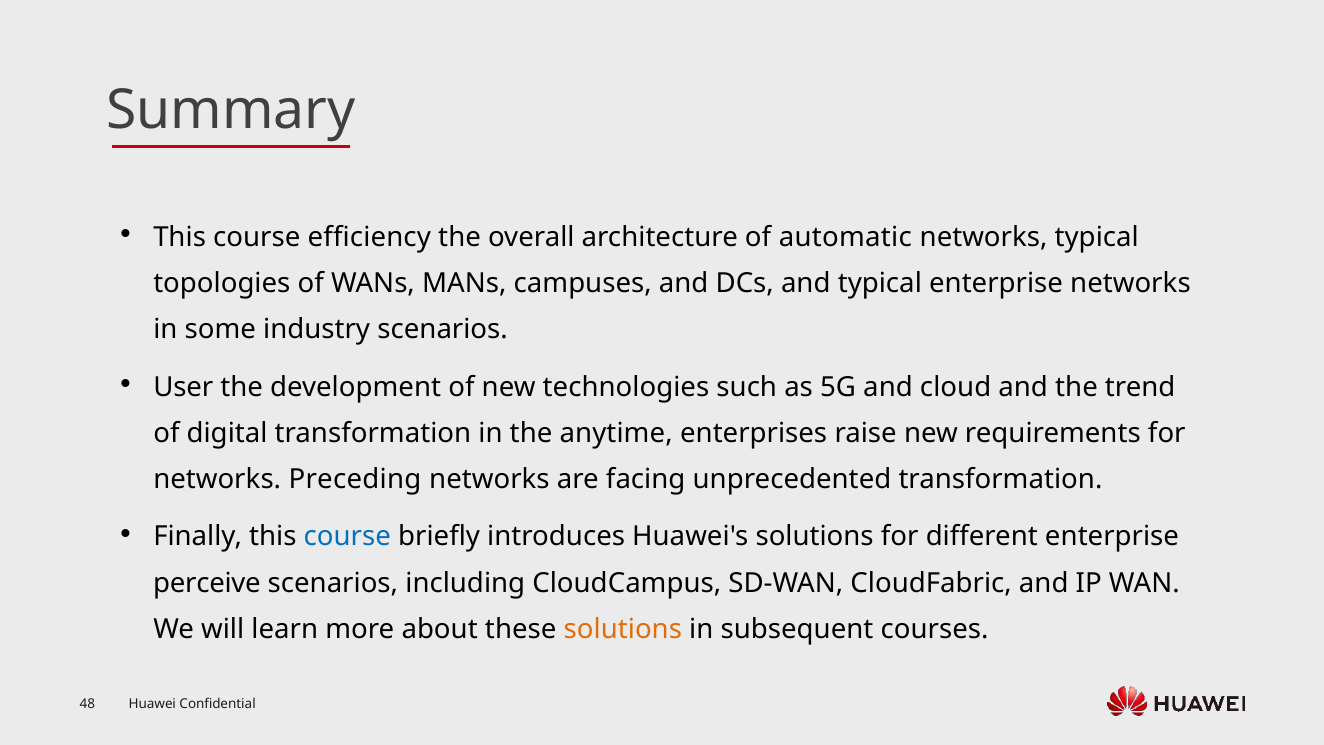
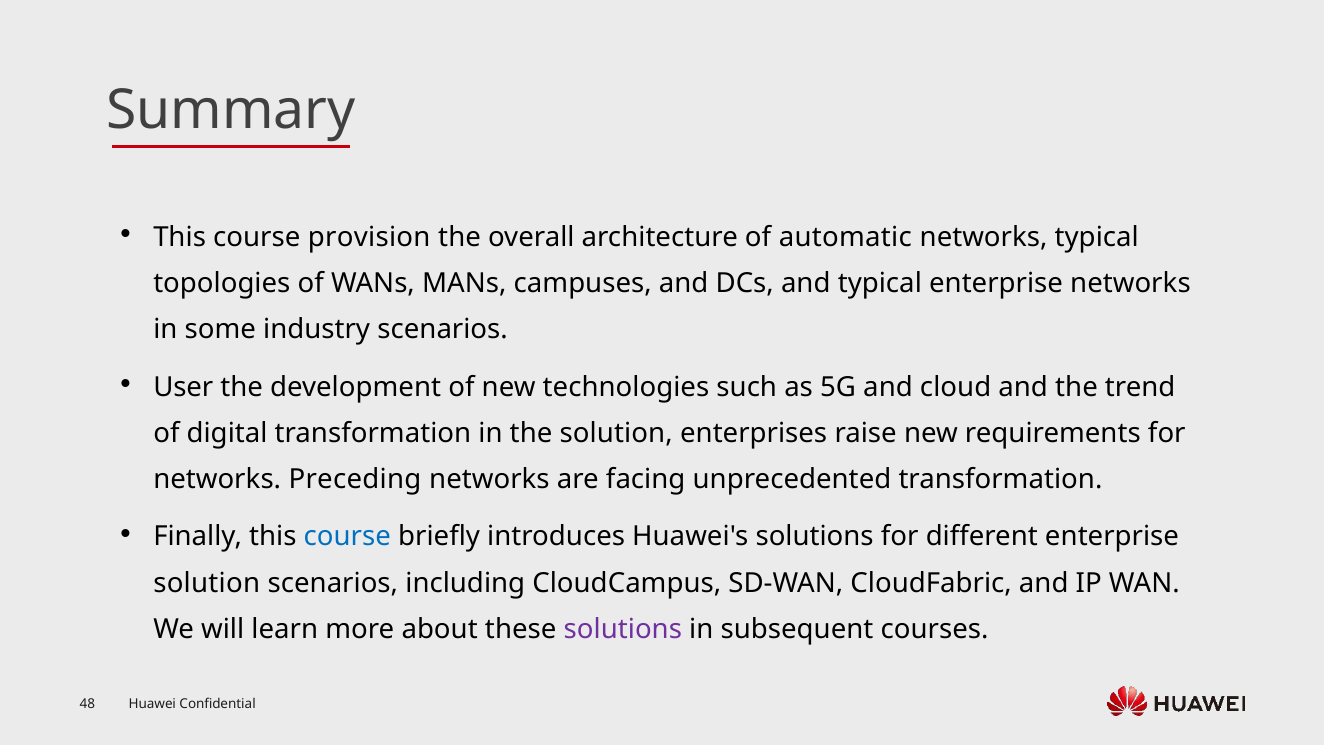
efficiency: efficiency -> provision
the anytime: anytime -> solution
perceive at (207, 583): perceive -> solution
solutions at (623, 629) colour: orange -> purple
